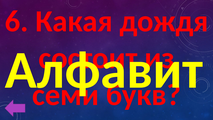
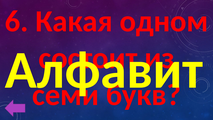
дождя: дождя -> одном
